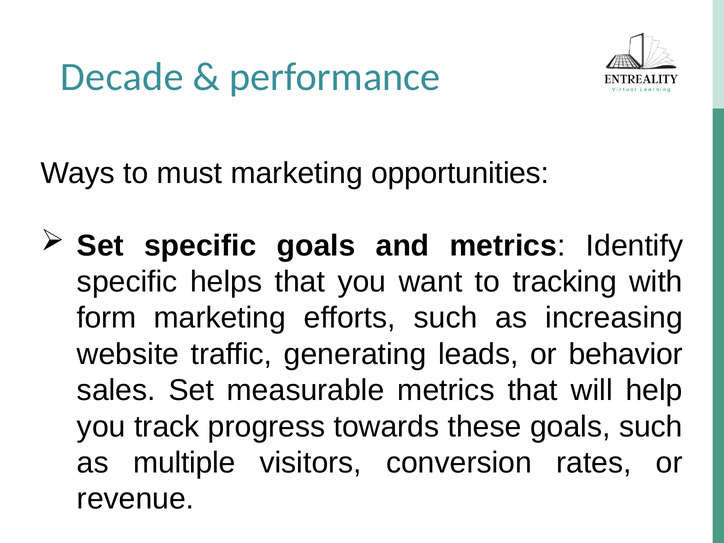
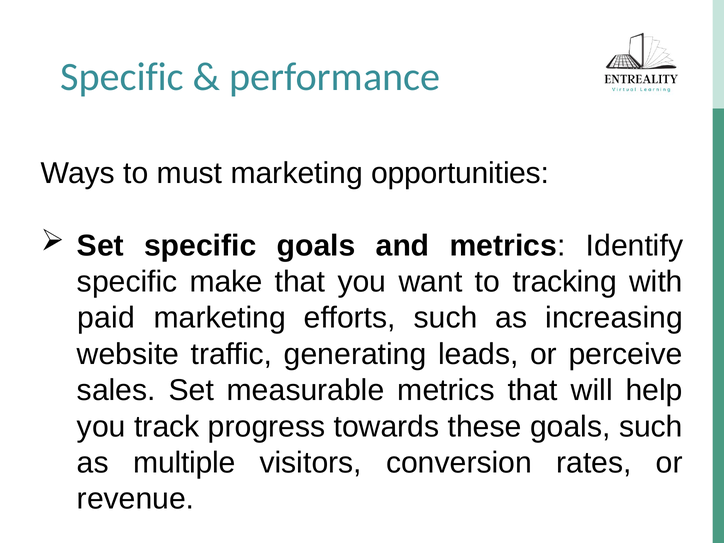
Decade at (122, 77): Decade -> Specific
helps: helps -> make
form: form -> paid
behavior: behavior -> perceive
